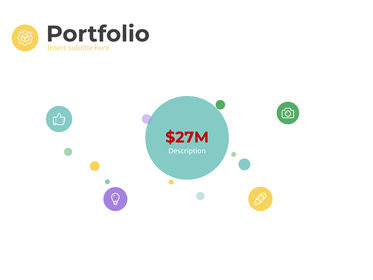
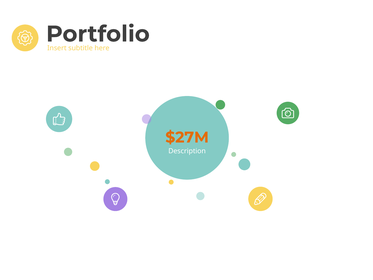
$27M colour: red -> orange
